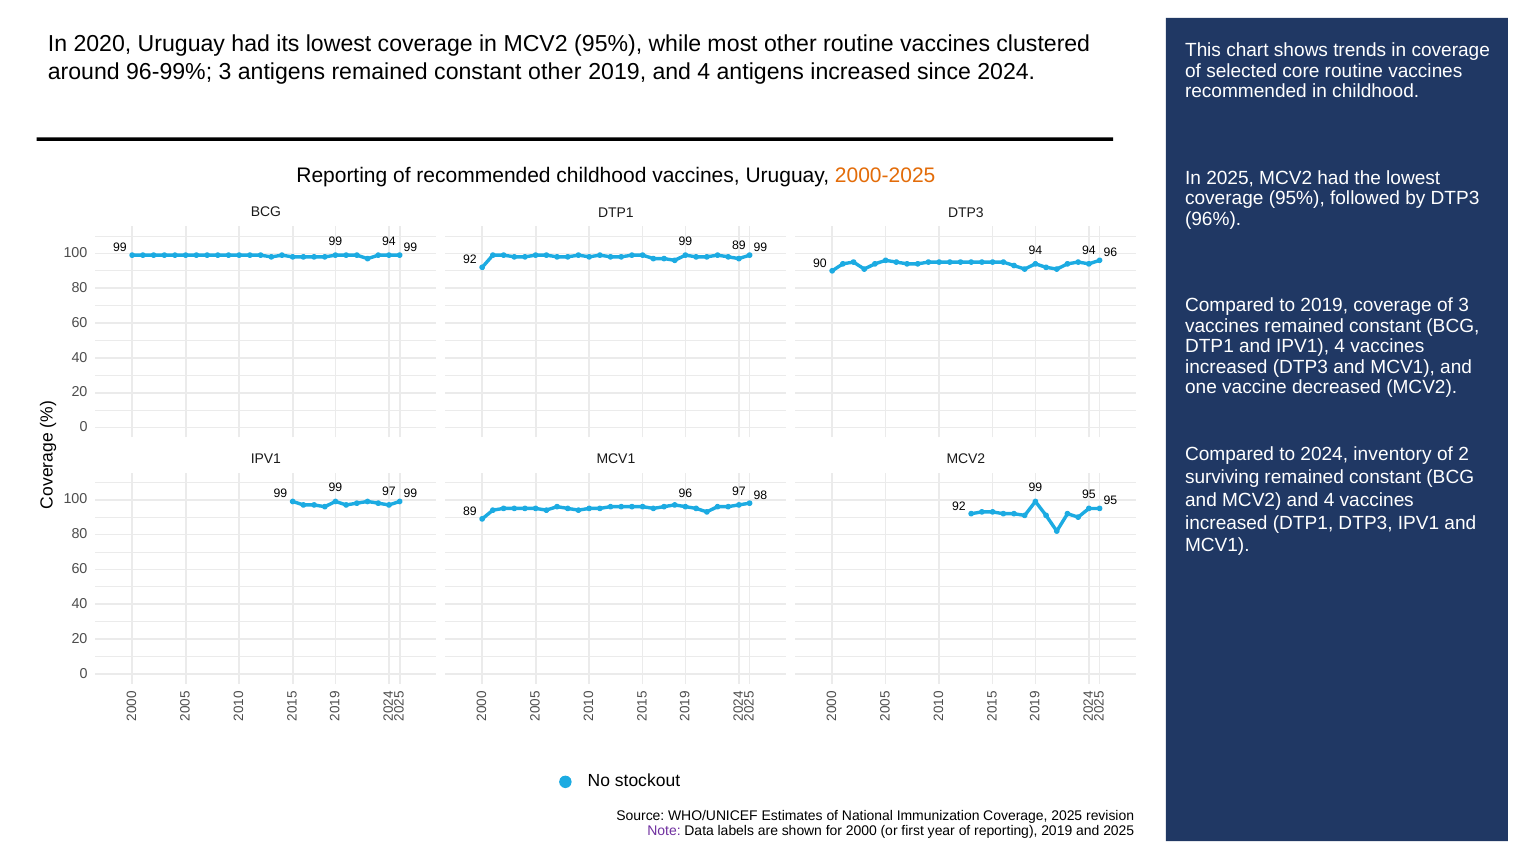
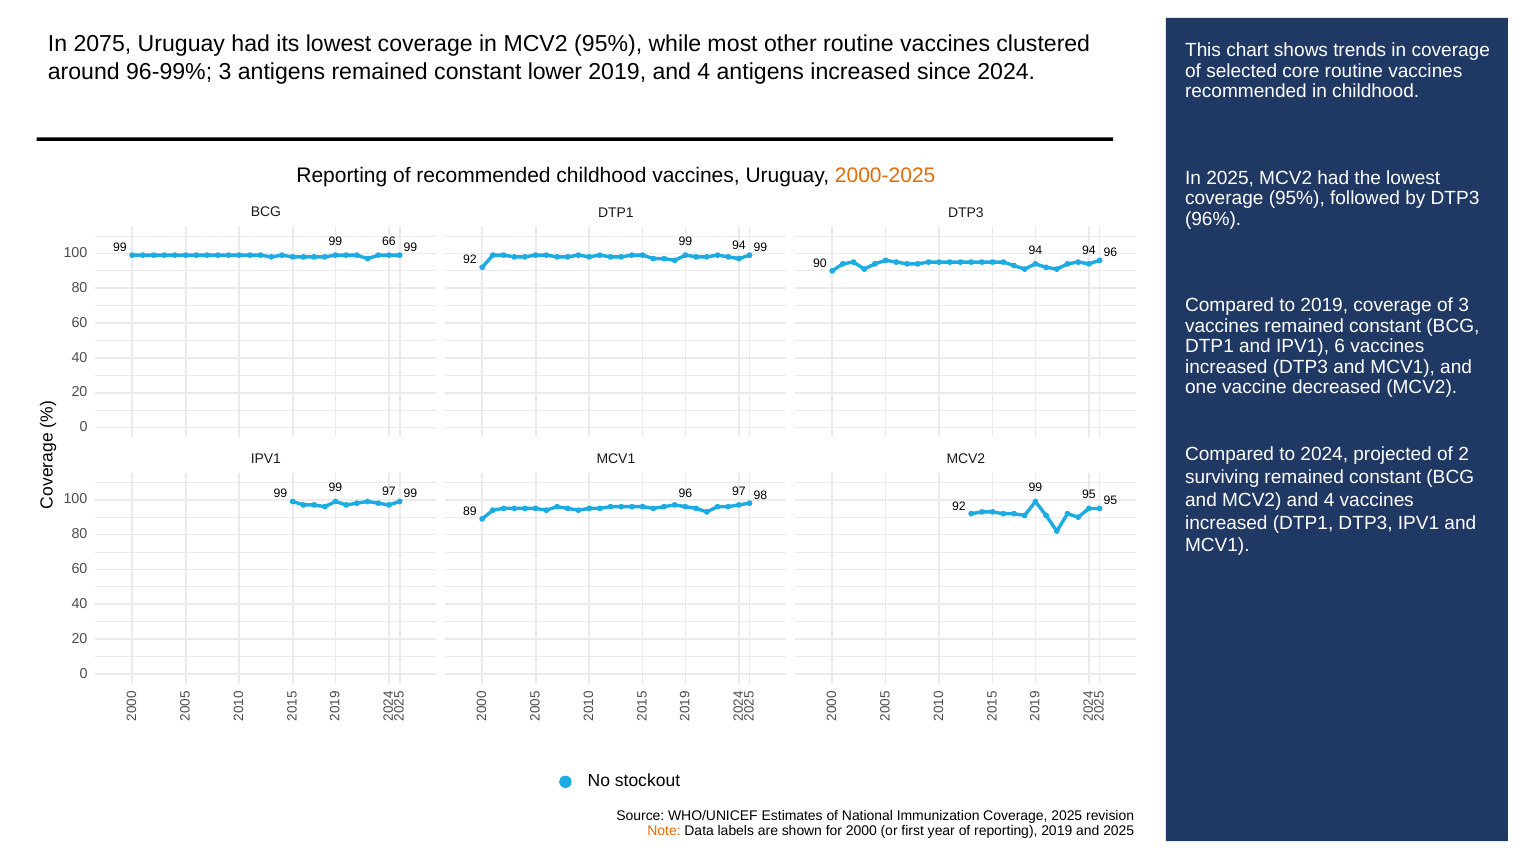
2020: 2020 -> 2075
constant other: other -> lower
99 94: 94 -> 66
99 89: 89 -> 94
IPV1 4: 4 -> 6
inventory: inventory -> projected
Note colour: purple -> orange
